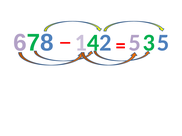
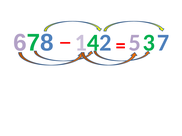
5 at (163, 43): 5 -> 7
